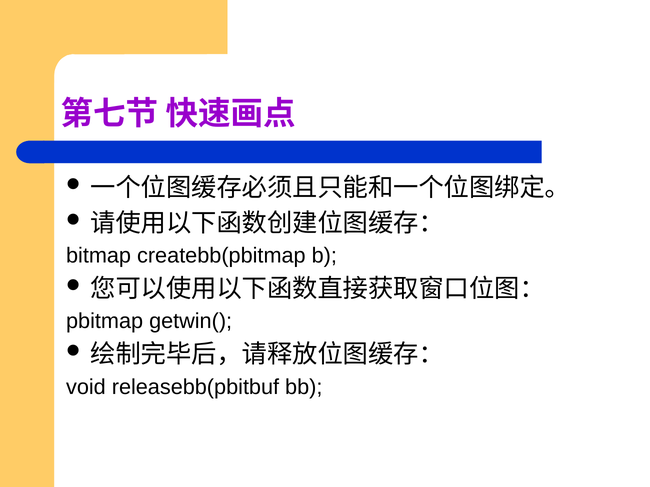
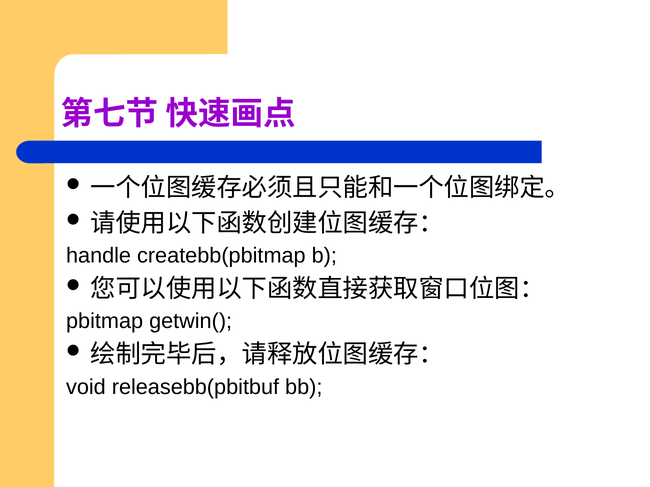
bitmap: bitmap -> handle
